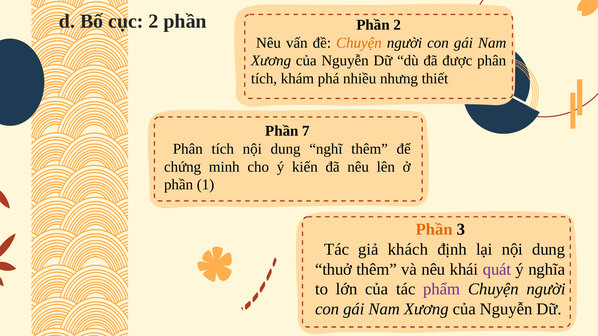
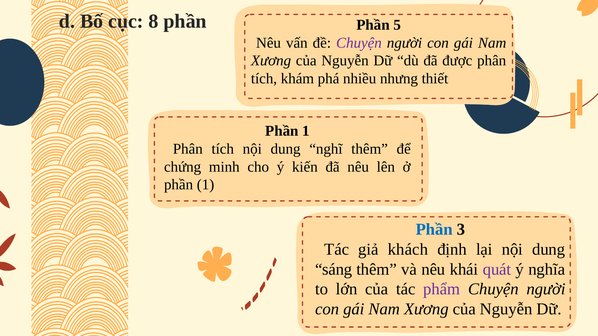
cục 2: 2 -> 8
Phần 2: 2 -> 5
Chuyện at (359, 43) colour: orange -> purple
7 at (306, 131): 7 -> 1
Phần at (434, 230) colour: orange -> blue
thuở: thuở -> sáng
